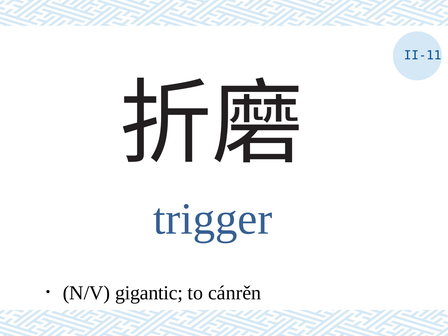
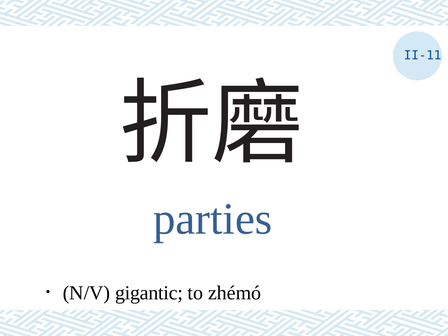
trigger: trigger -> parties
cánrěn: cánrěn -> zhémó
